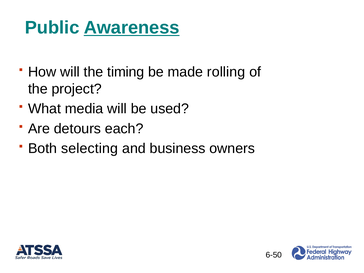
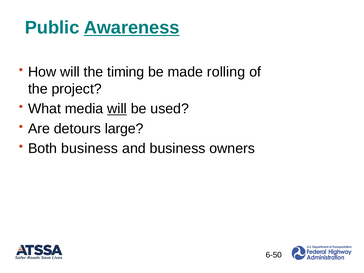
will at (117, 109) underline: none -> present
each: each -> large
Both selecting: selecting -> business
